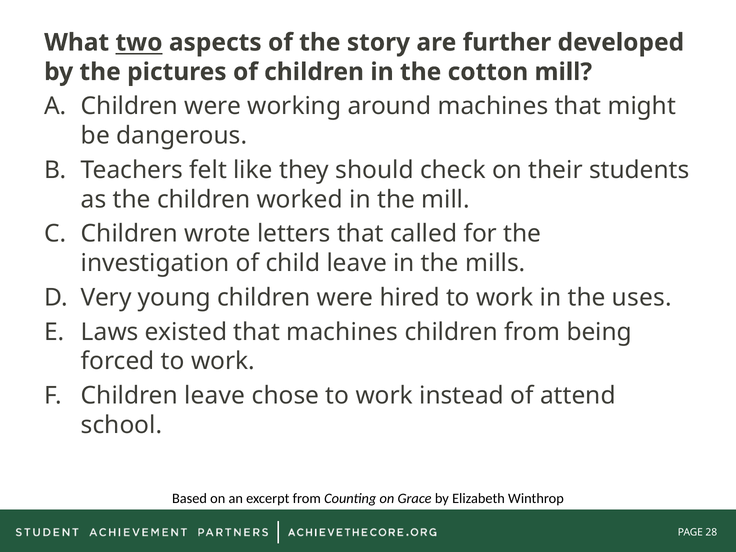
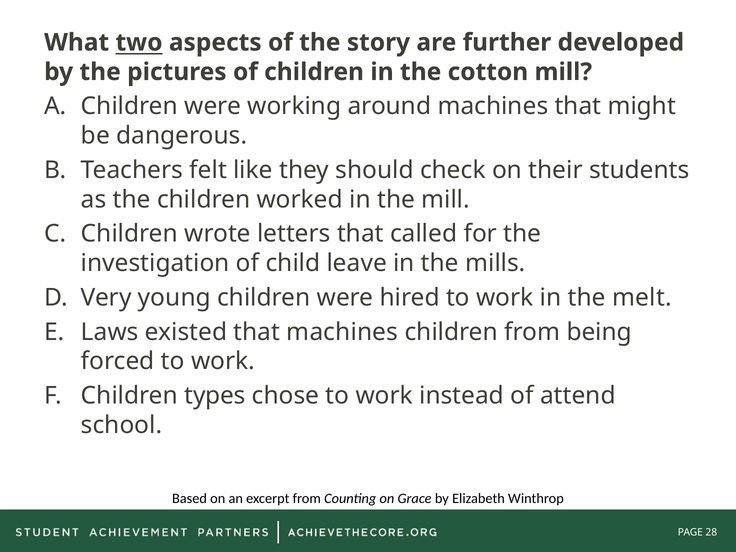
uses: uses -> melt
Children leave: leave -> types
